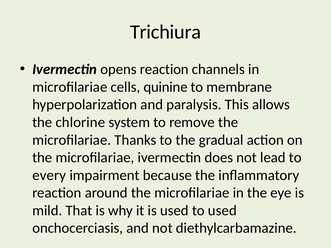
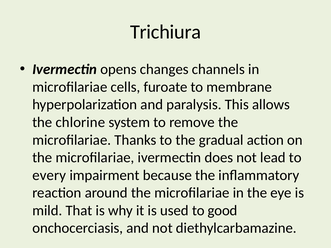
opens reaction: reaction -> changes
quinine: quinine -> furoate
to used: used -> good
